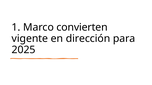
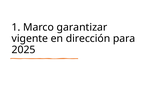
convierten: convierten -> garantizar
